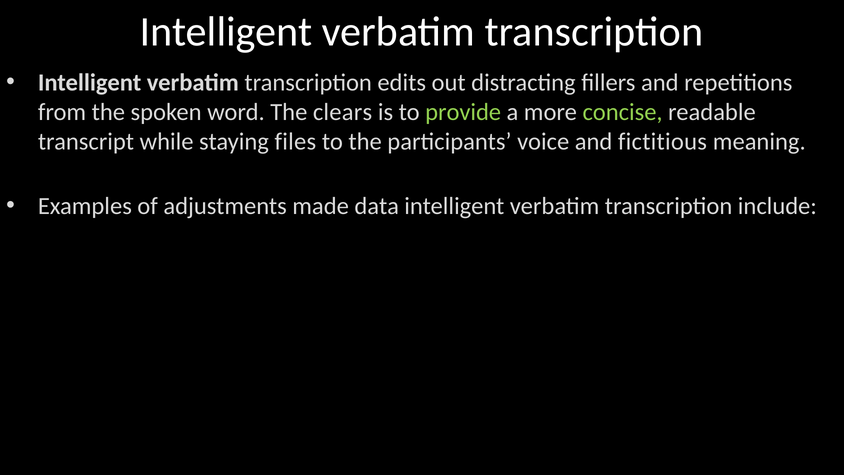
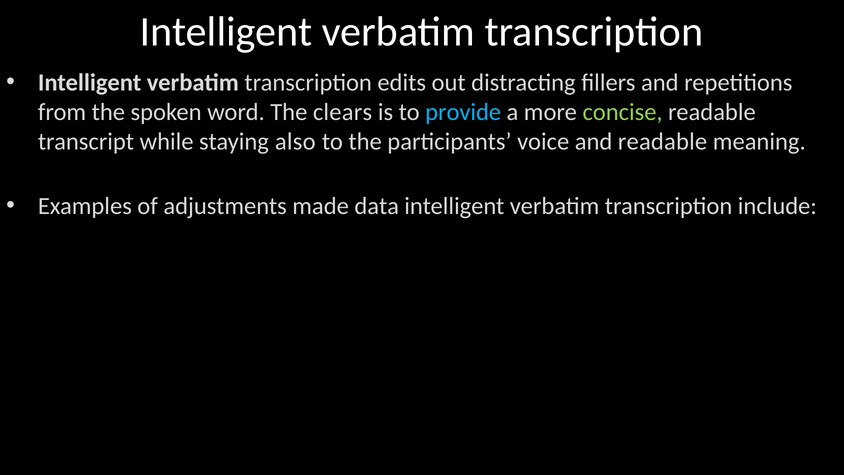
provide colour: light green -> light blue
files: files -> also
and fictitious: fictitious -> readable
